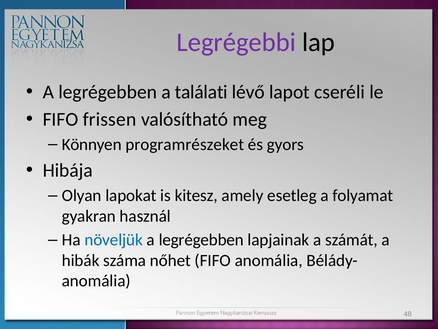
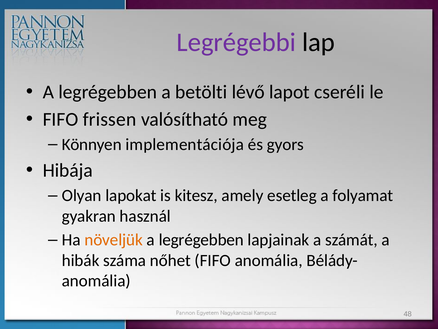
találati: találati -> betölti
programrészeket: programrészeket -> implementációja
növeljük colour: blue -> orange
